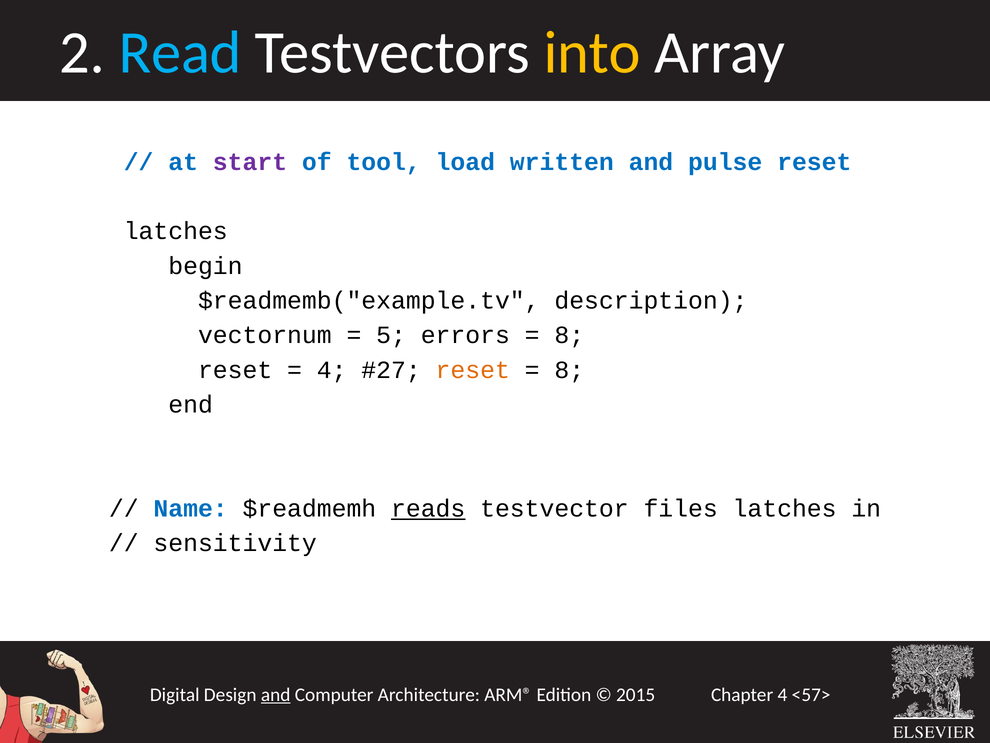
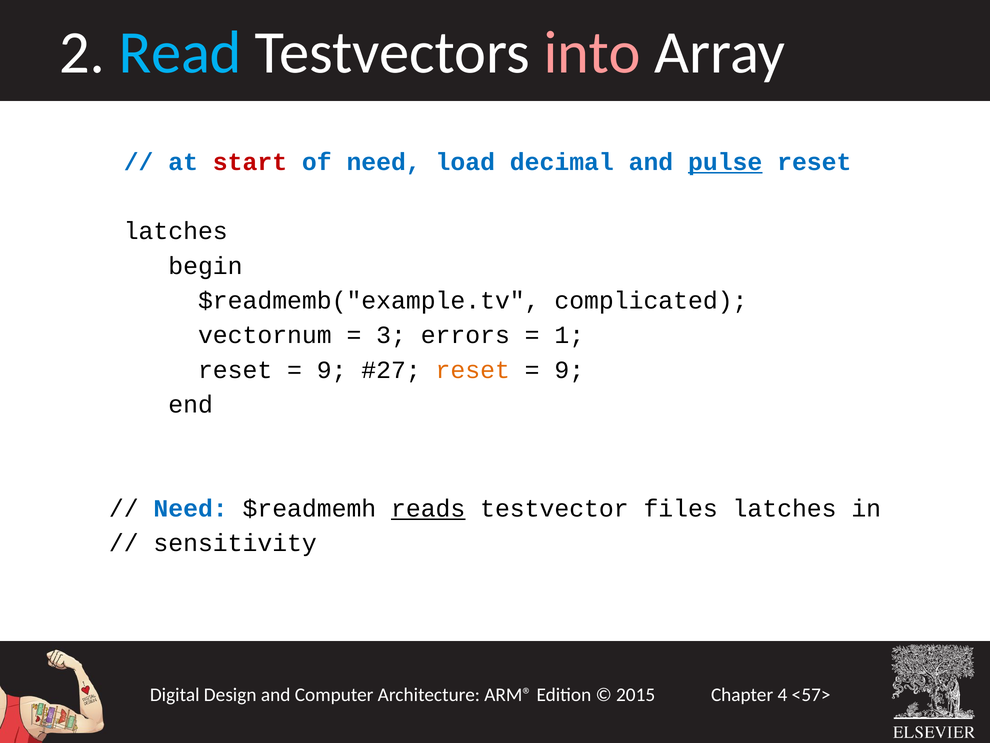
into colour: yellow -> pink
start colour: purple -> red
of tool: tool -> need
written: written -> decimal
pulse underline: none -> present
description: description -> complicated
5: 5 -> 3
8 at (569, 335): 8 -> 1
4 at (332, 370): 4 -> 9
8 at (569, 370): 8 -> 9
Name at (191, 508): Name -> Need
and at (276, 694) underline: present -> none
